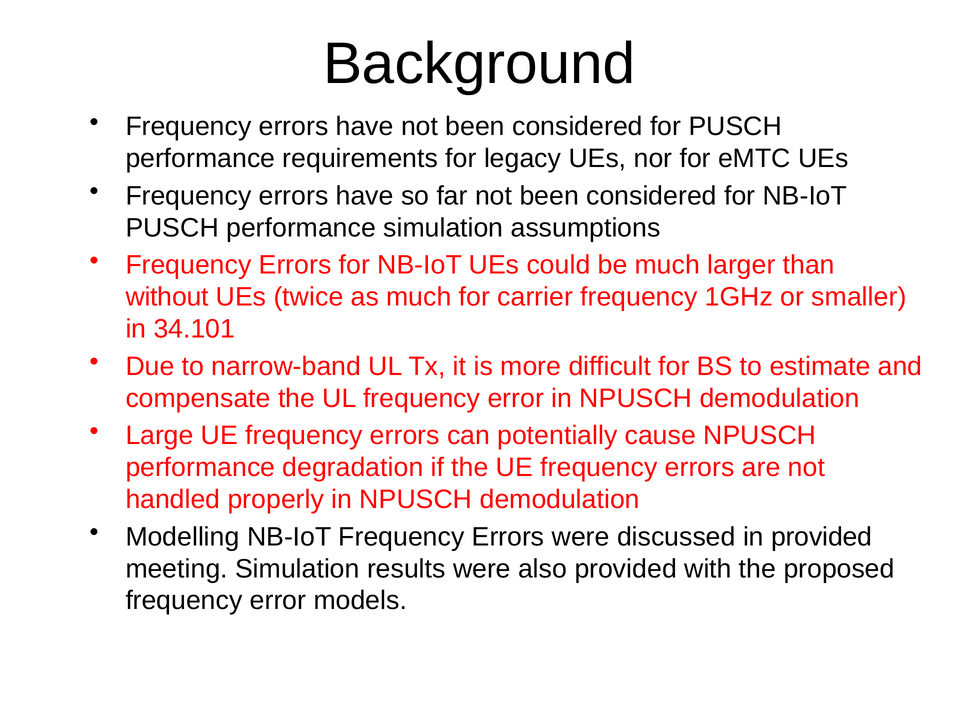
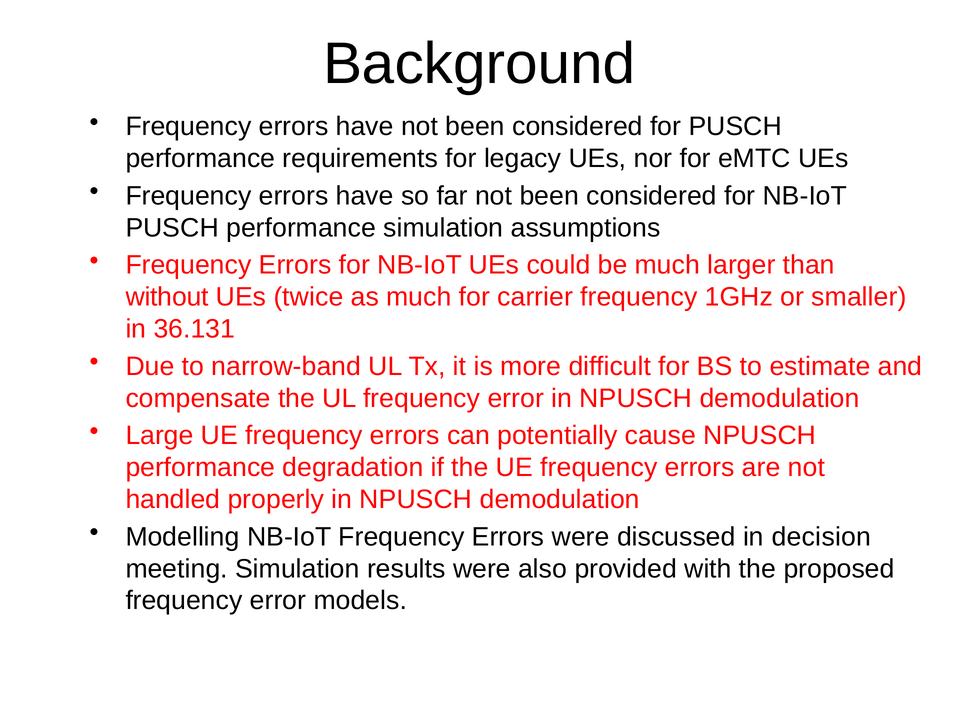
34.101: 34.101 -> 36.131
in provided: provided -> decision
